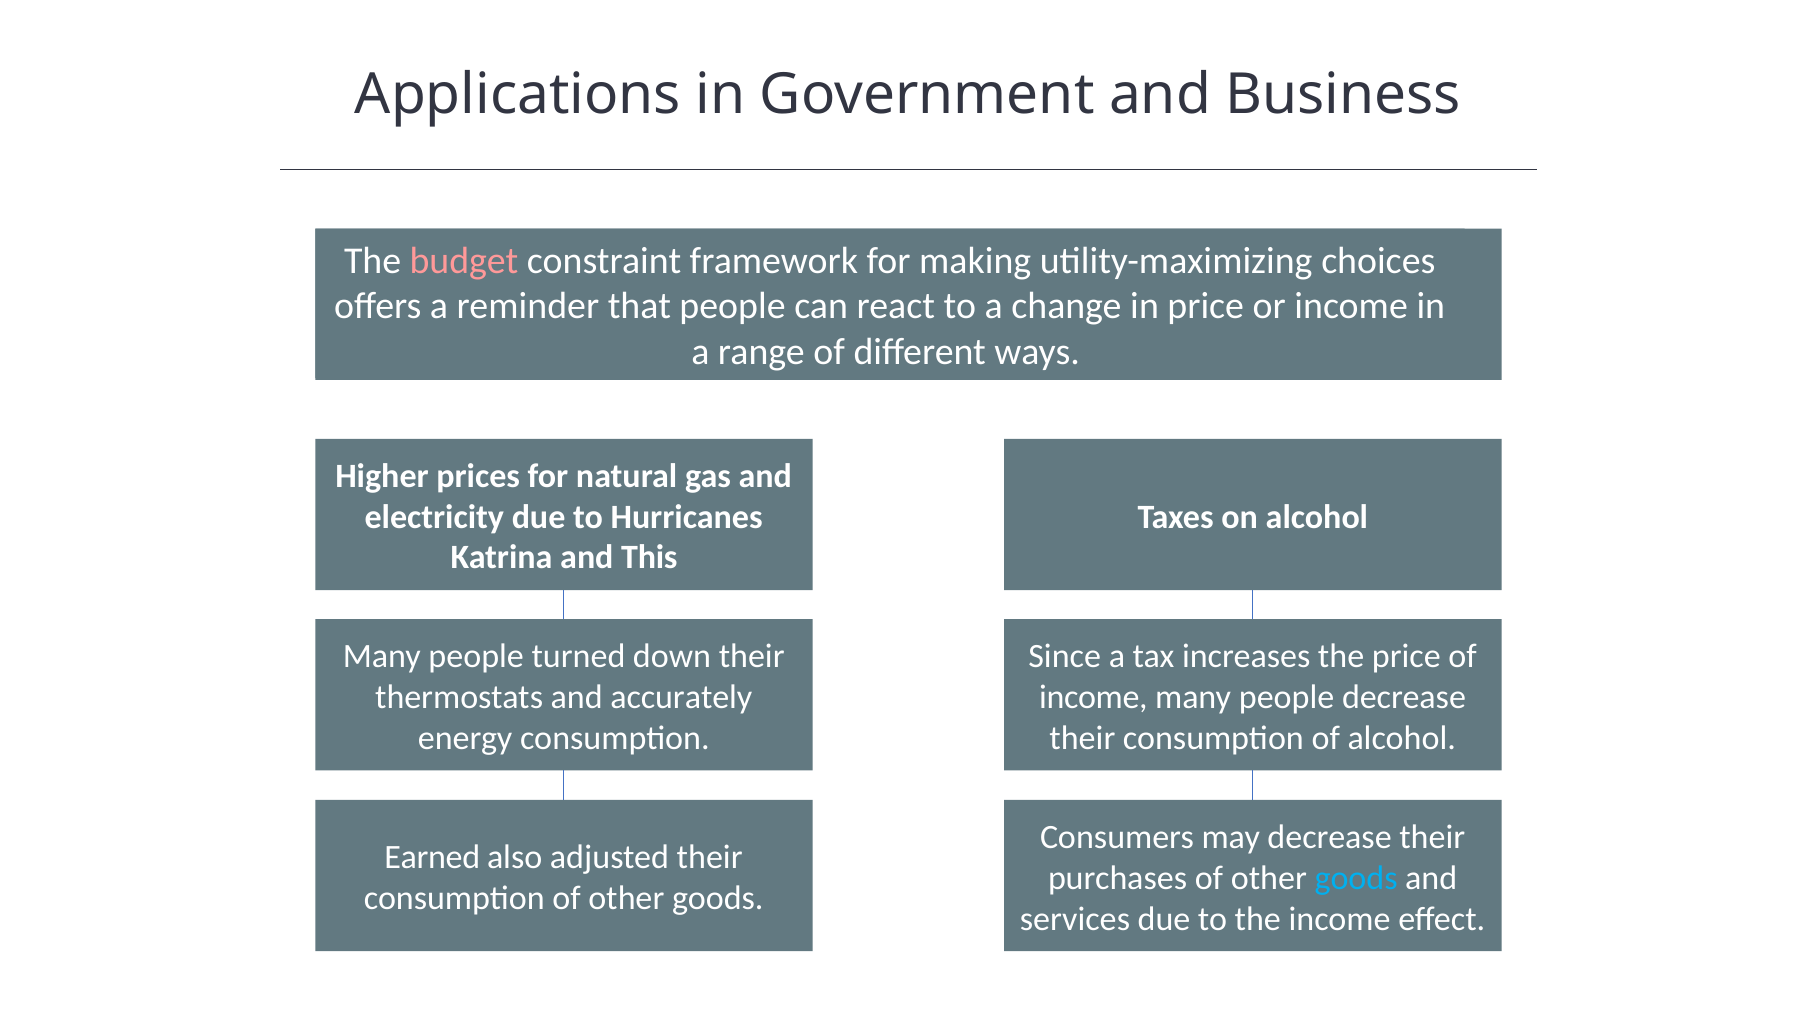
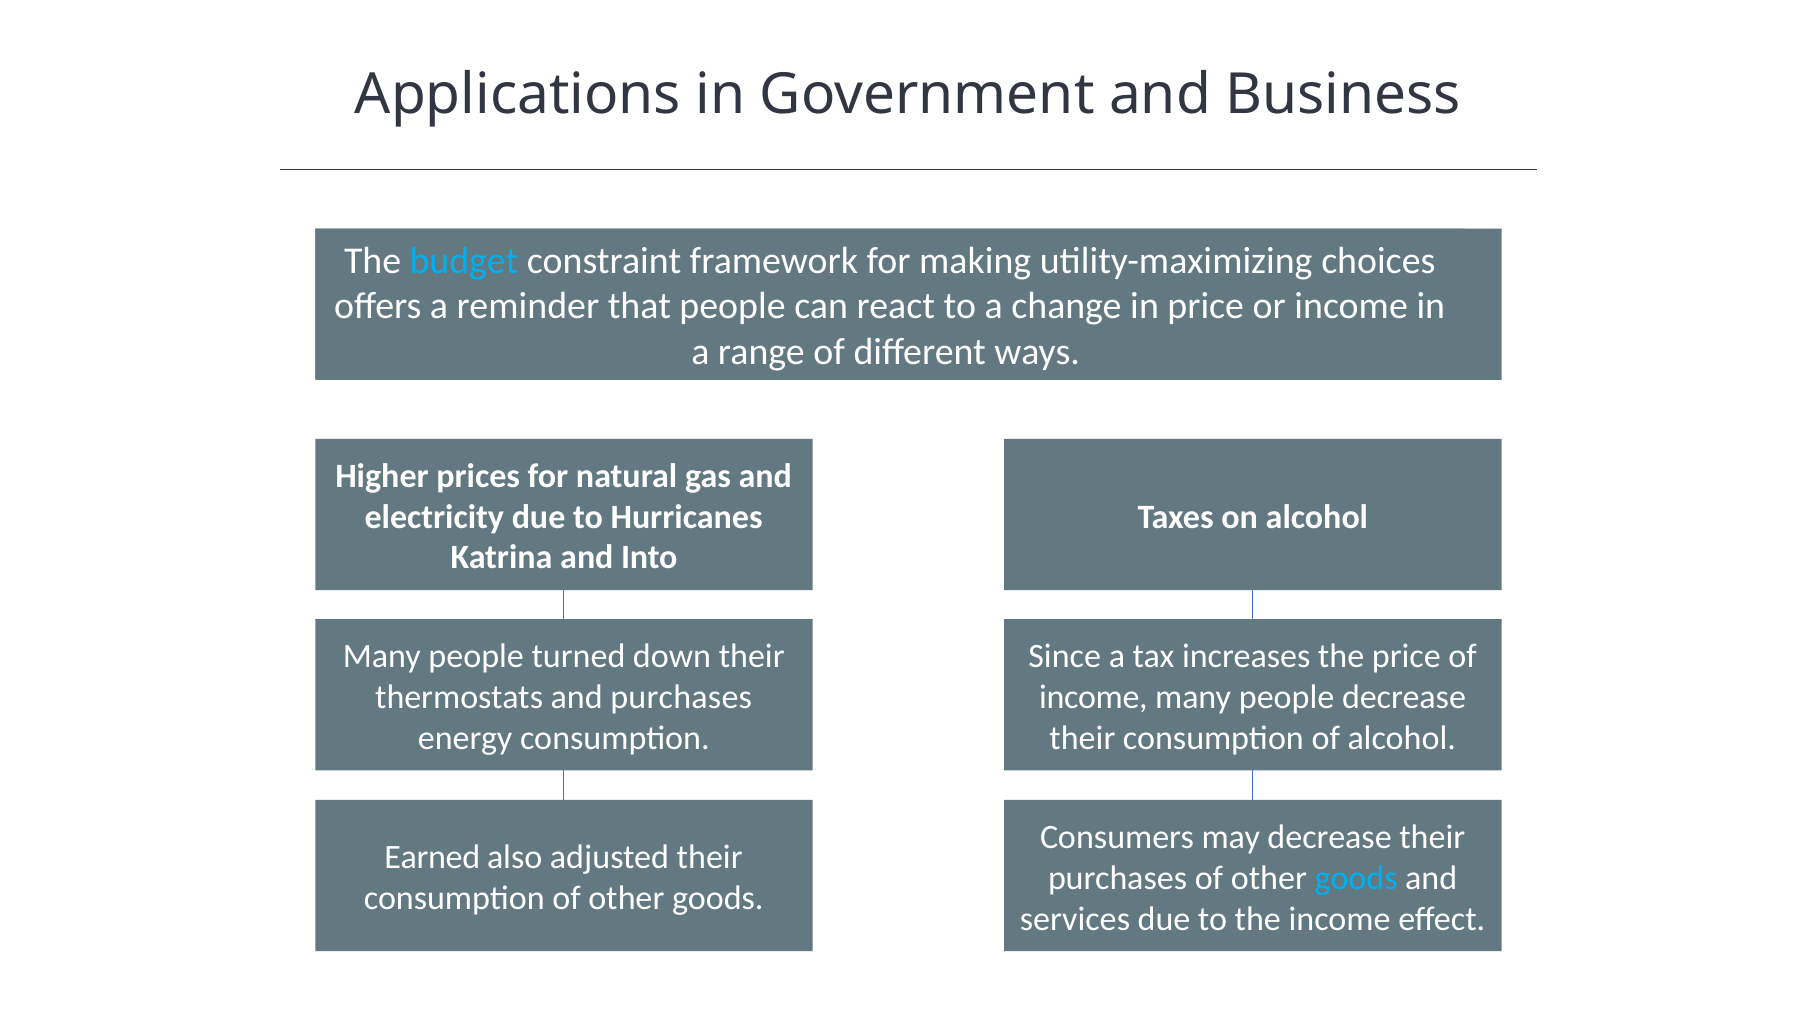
budget colour: pink -> light blue
This: This -> Into
and accurately: accurately -> purchases
